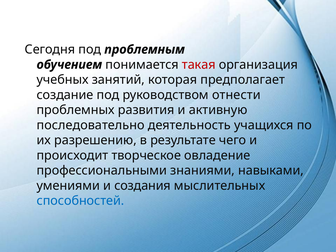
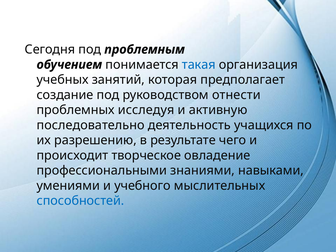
такая colour: red -> blue
развития: развития -> исследуя
создания: создания -> учебного
